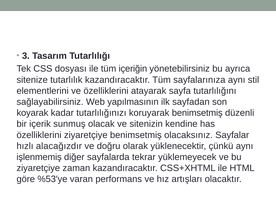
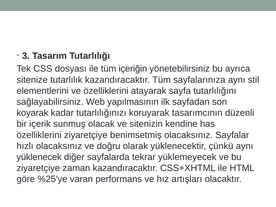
koruyarak benimsetmiş: benimsetmiş -> tasarımcının
hızlı alacağızdır: alacağızdır -> olacaksınız
işlenmemiş: işlenmemiş -> yüklenecek
%53′ye: %53′ye -> %25′ye
